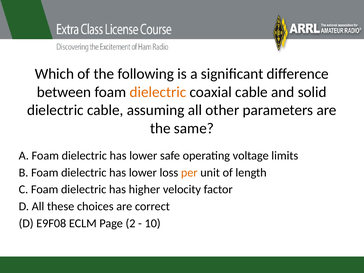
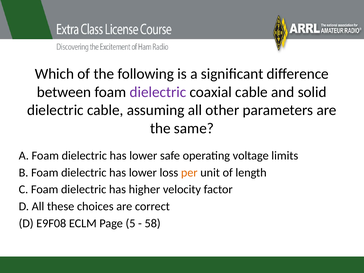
dielectric at (158, 92) colour: orange -> purple
2: 2 -> 5
10: 10 -> 58
